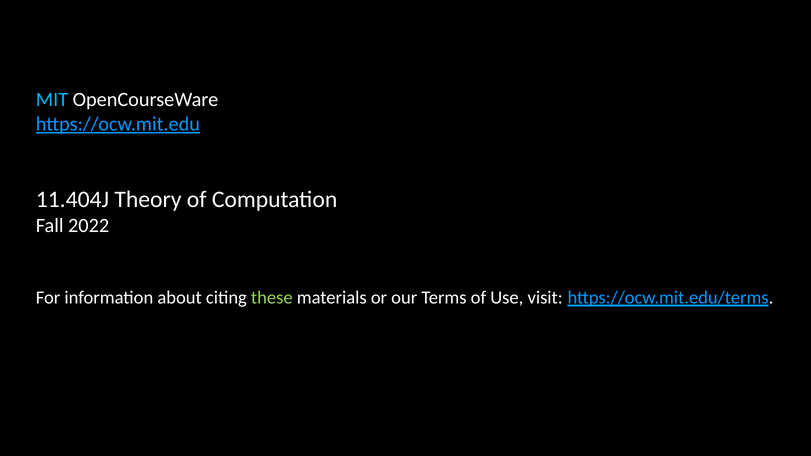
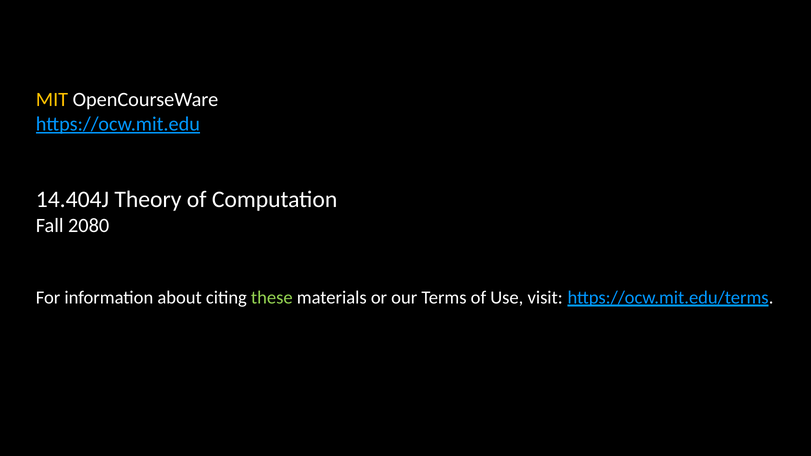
MIT colour: light blue -> yellow
11.404J: 11.404J -> 14.404J
2022: 2022 -> 2080
